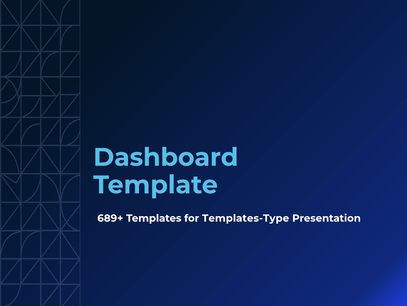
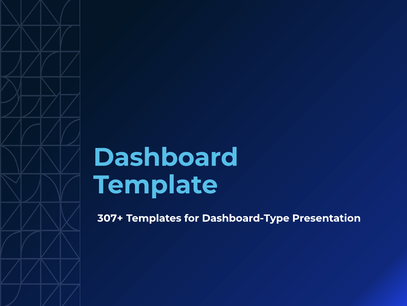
689+: 689+ -> 307+
Templates-Type: Templates-Type -> Dashboard-Type
